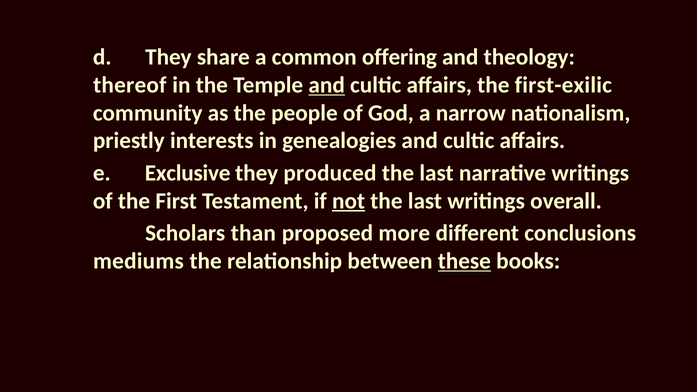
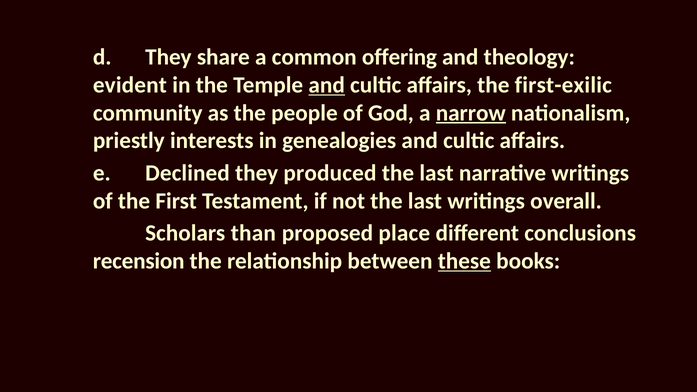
thereof: thereof -> evident
narrow underline: none -> present
Exclusive: Exclusive -> Declined
not underline: present -> none
more: more -> place
mediums: mediums -> recension
